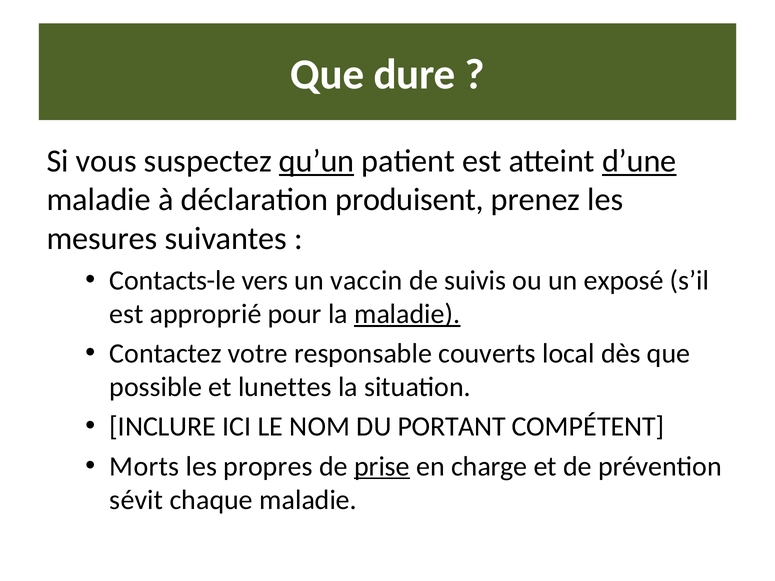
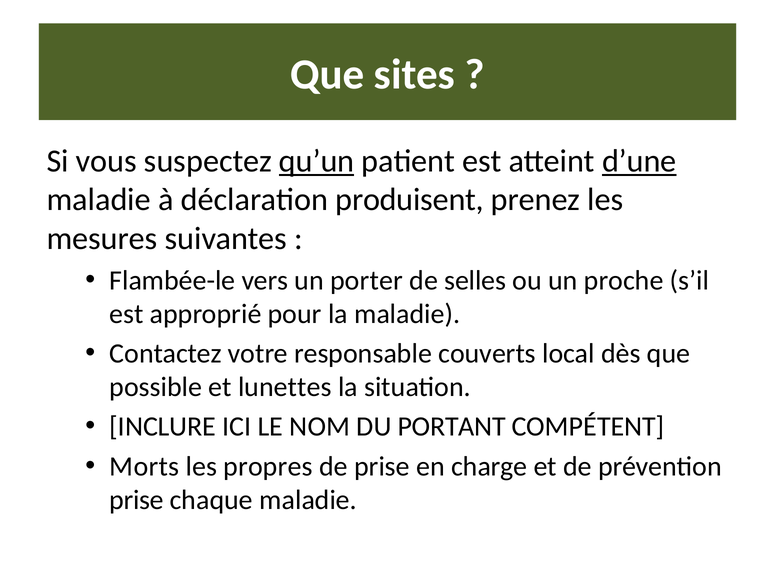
dure: dure -> sites
Contacts-le: Contacts-le -> Flambée-le
vaccin: vaccin -> porter
suivis: suivis -> selles
exposé: exposé -> proche
maladie at (407, 314) underline: present -> none
prise at (382, 466) underline: present -> none
sévit at (136, 500): sévit -> prise
